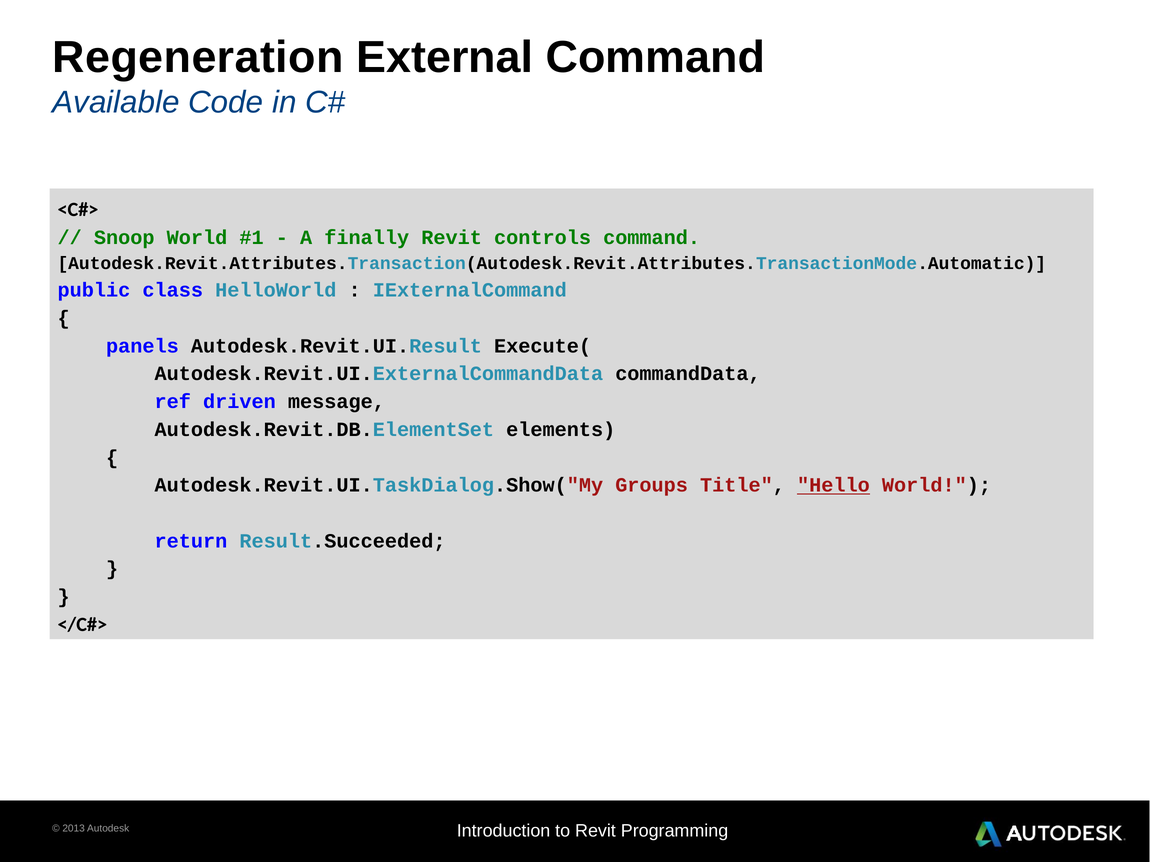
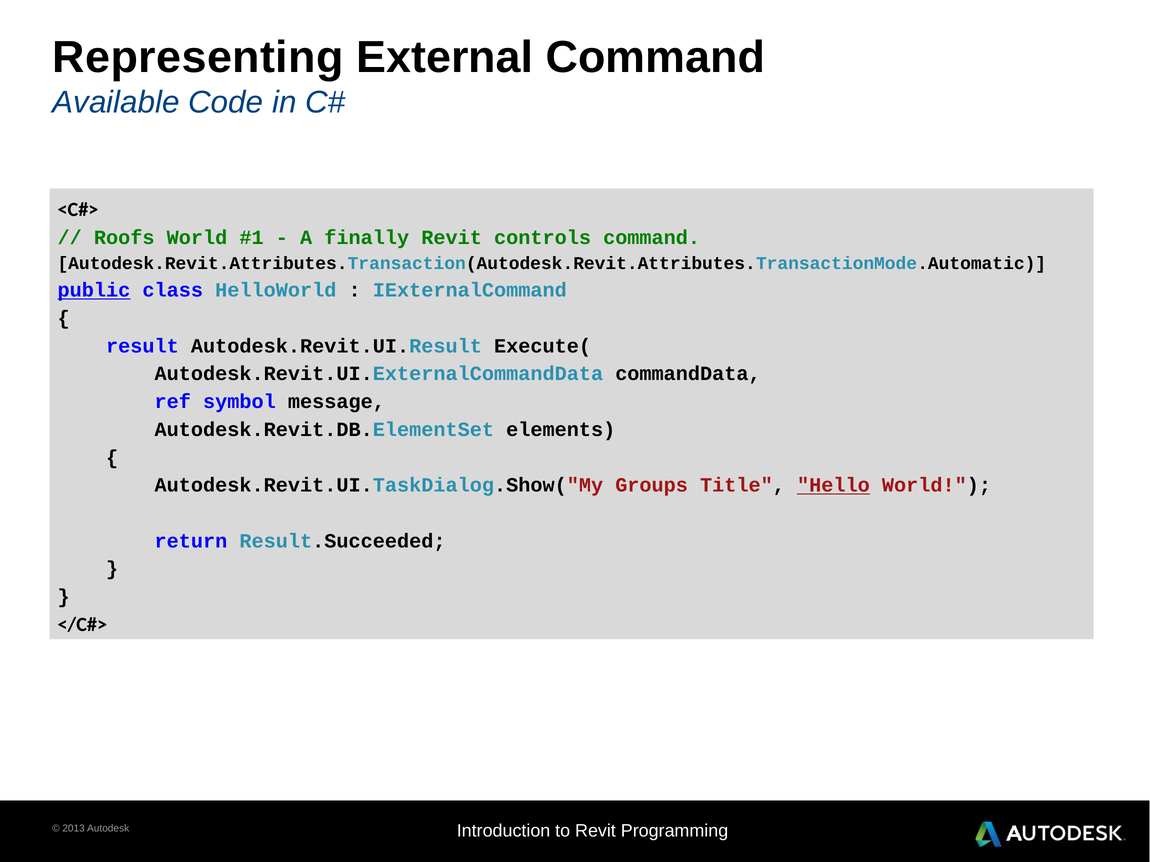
Regeneration: Regeneration -> Representing
Snoop: Snoop -> Roofs
public underline: none -> present
panels: panels -> result
driven: driven -> symbol
